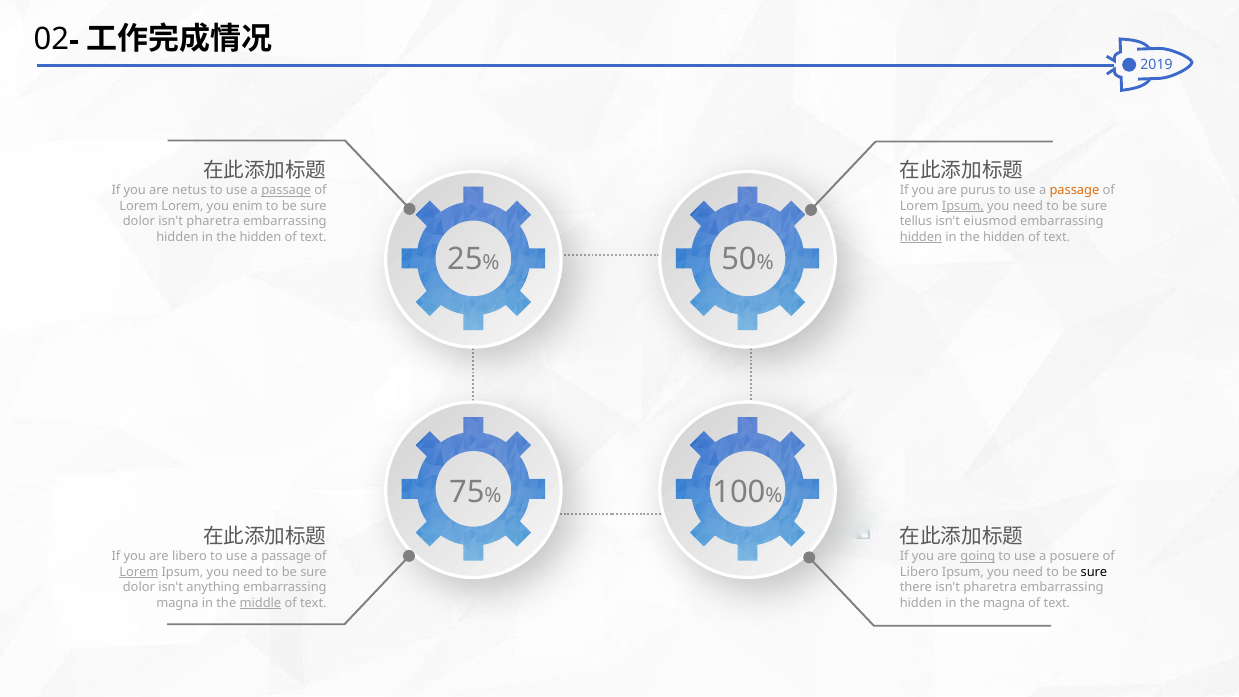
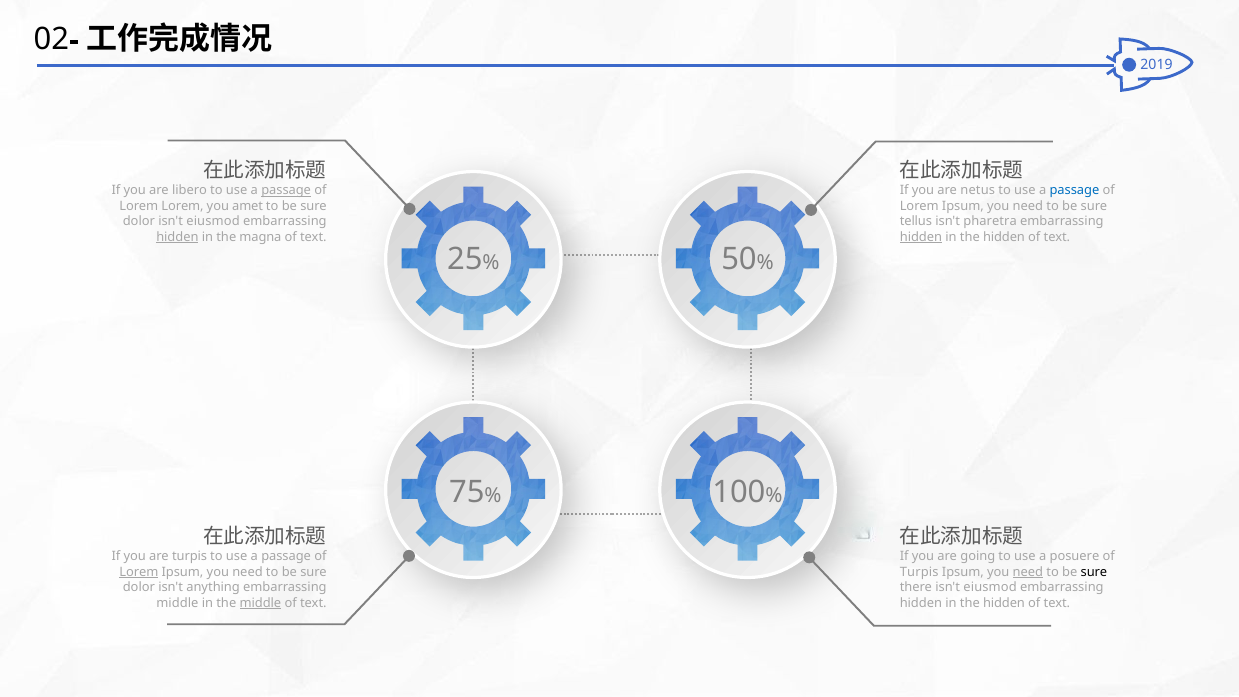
netus: netus -> libero
purus: purus -> netus
passage at (1074, 191) colour: orange -> blue
enim: enim -> amet
Ipsum at (963, 206) underline: present -> none
pharetra at (213, 222): pharetra -> eiusmod
eiusmod: eiusmod -> pharetra
hidden at (177, 237) underline: none -> present
hidden at (260, 237): hidden -> magna
are libero: libero -> turpis
going underline: present -> none
Libero at (919, 572): Libero -> Turpis
need at (1028, 572) underline: none -> present
there isn't pharetra: pharetra -> eiusmod
magna at (177, 603): magna -> middle
magna at (1004, 603): magna -> hidden
